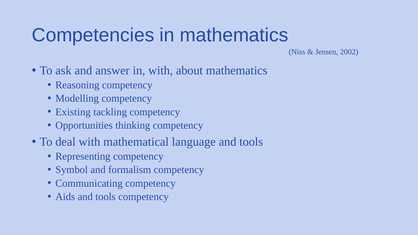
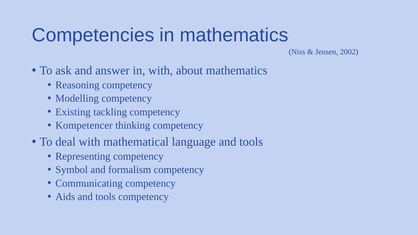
Opportunities: Opportunities -> Kompetencer
